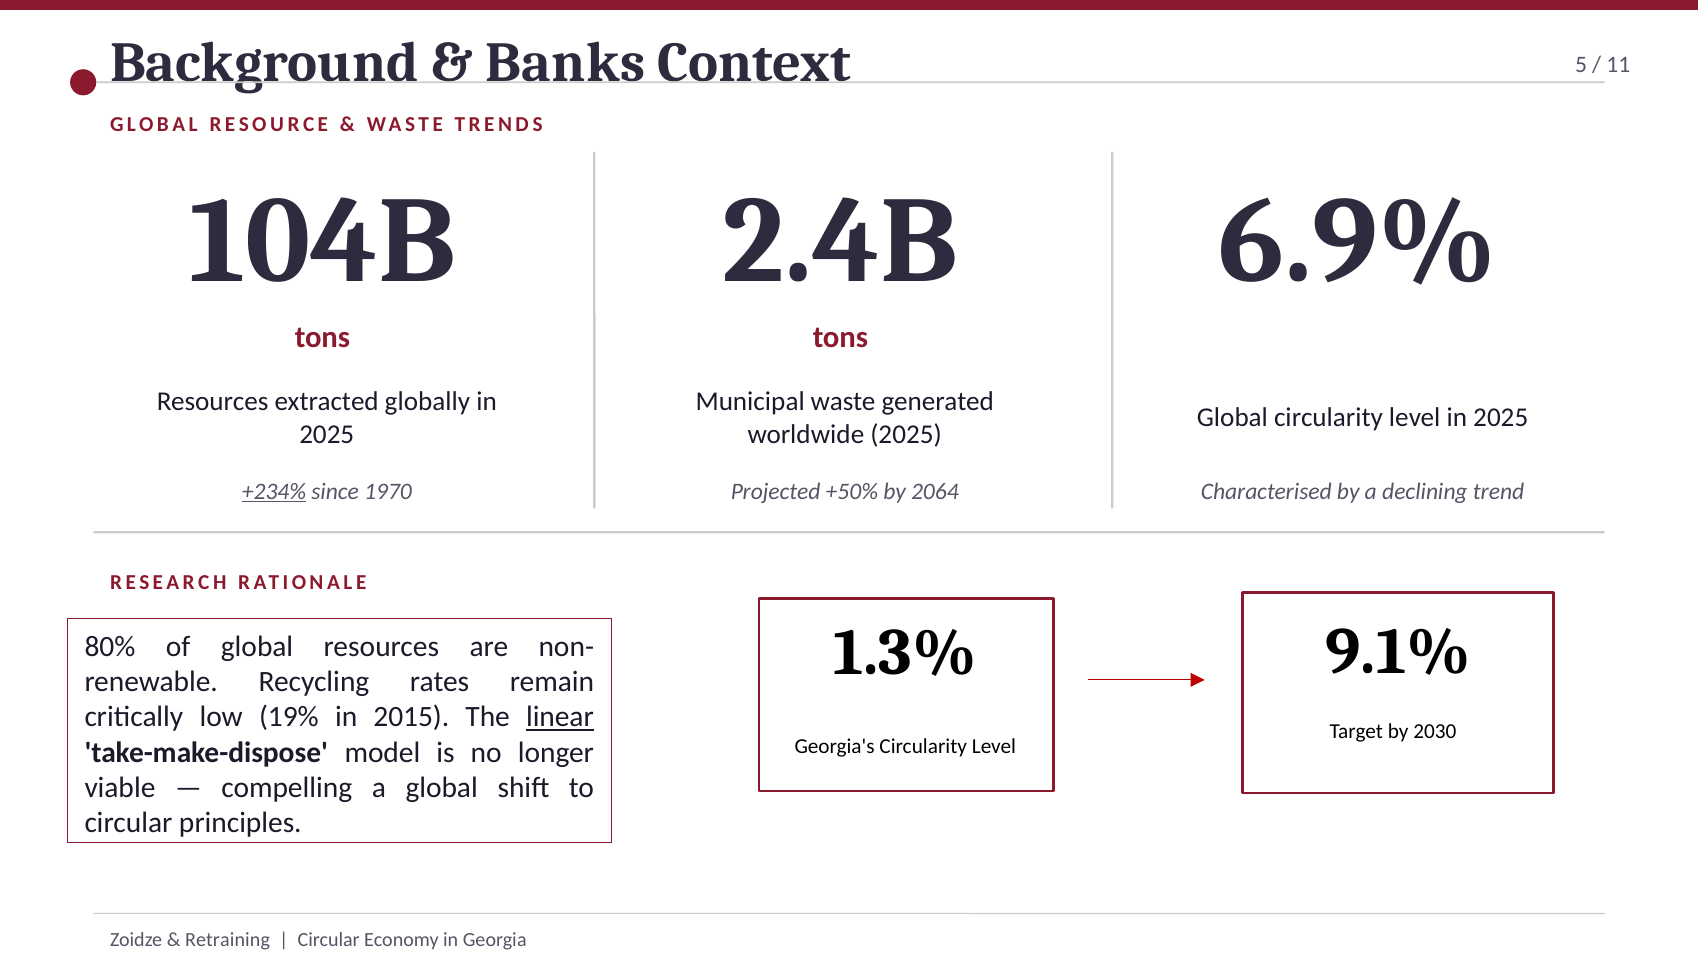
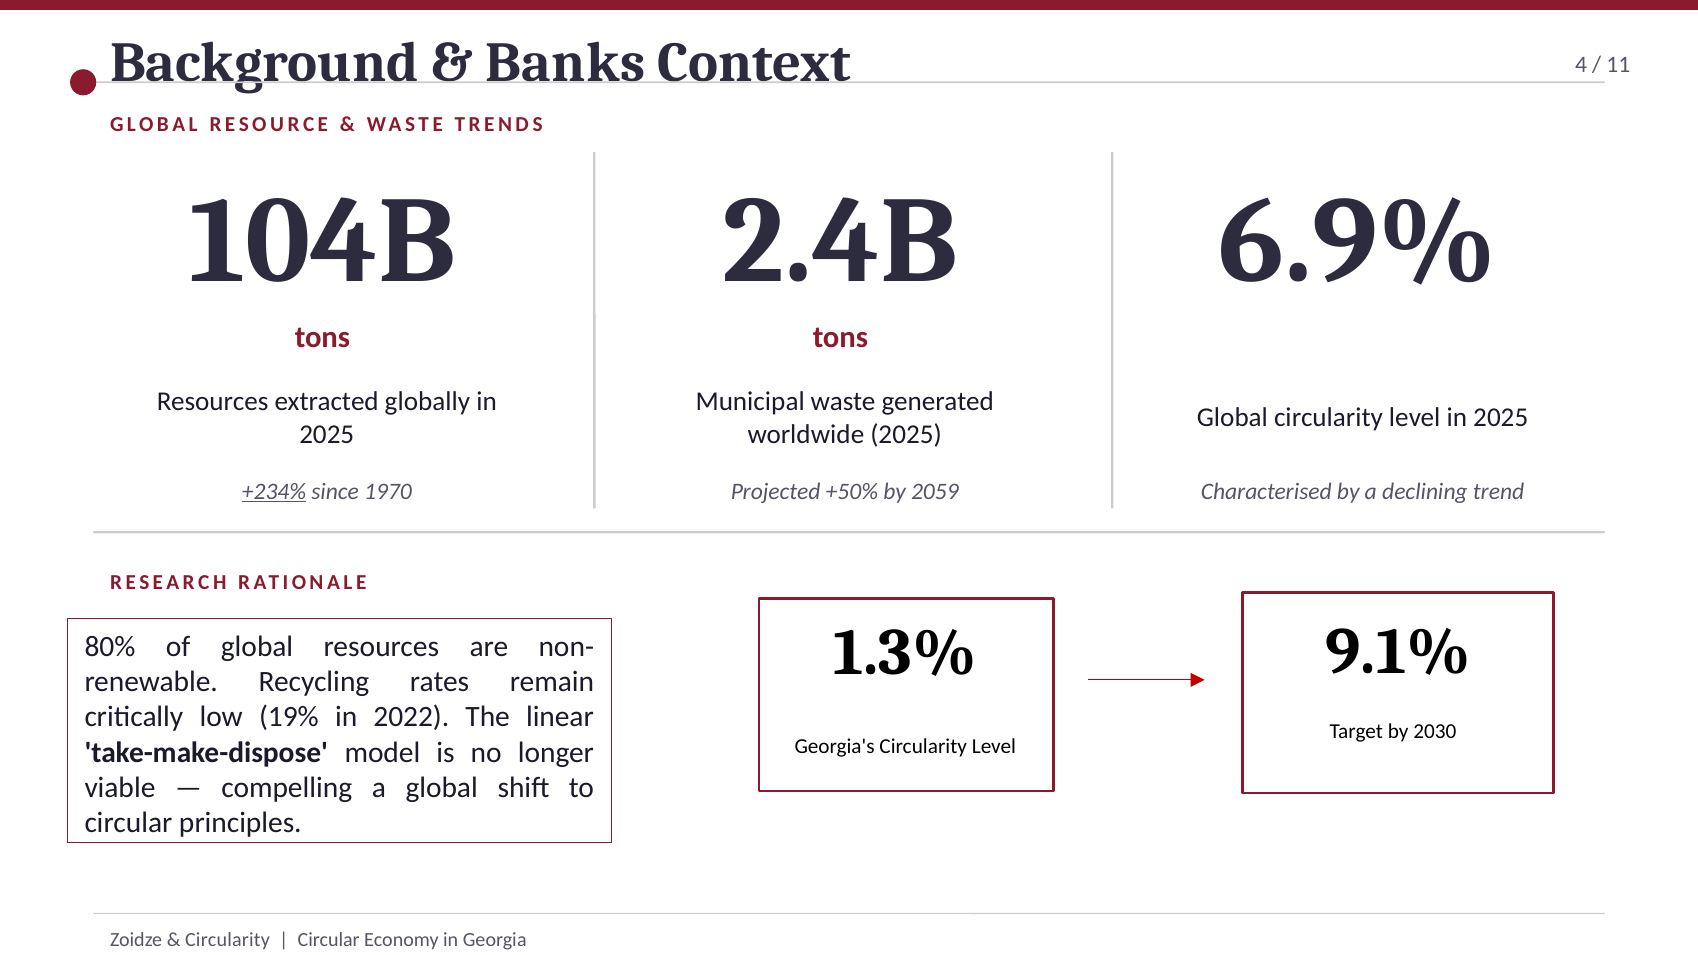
5: 5 -> 4
2064: 2064 -> 2059
2015: 2015 -> 2022
linear underline: present -> none
Retraining at (228, 940): Retraining -> Circularity
